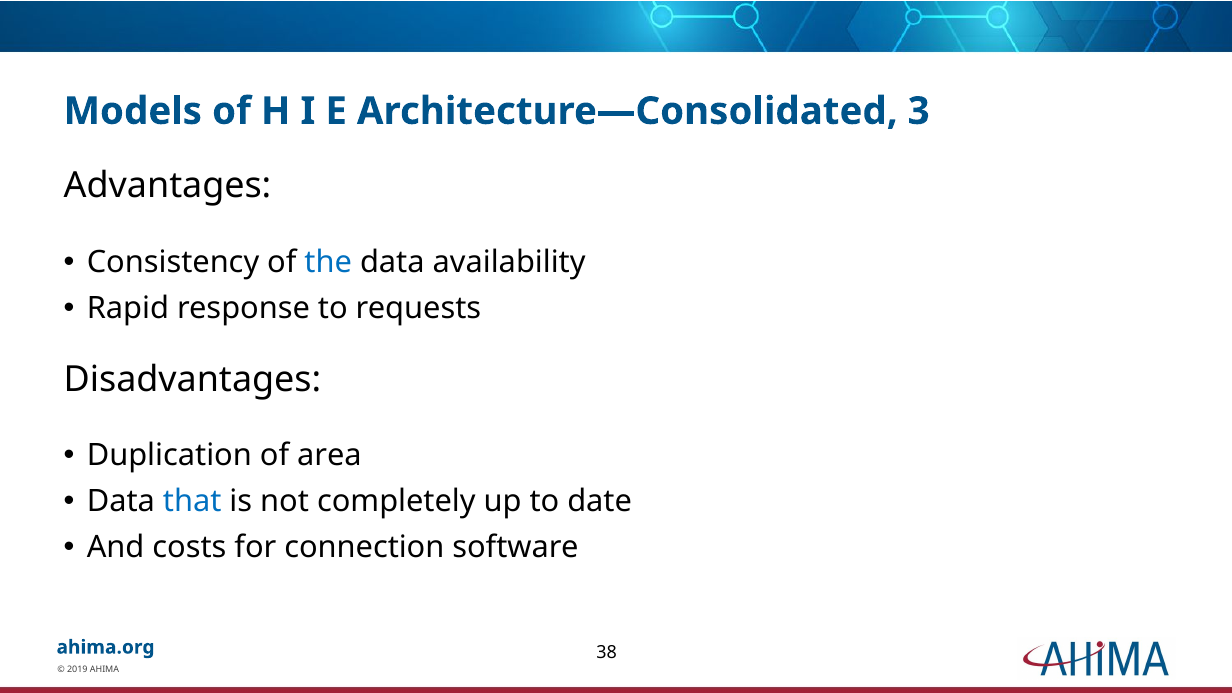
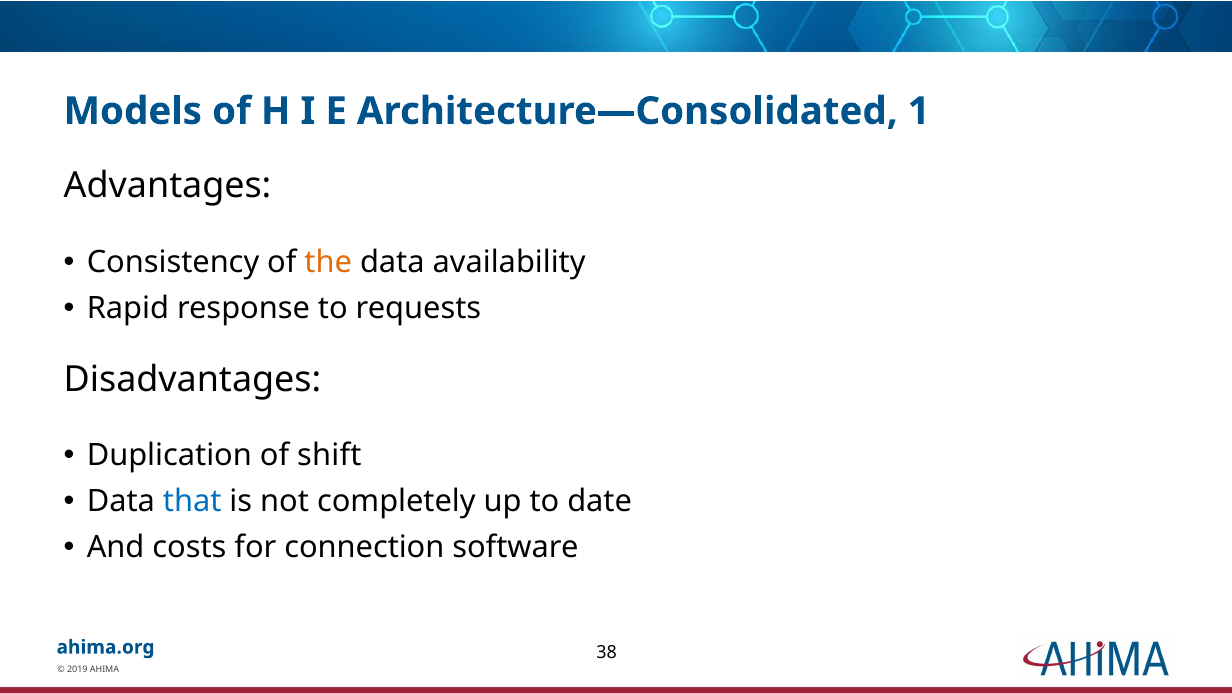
3: 3 -> 1
the colour: blue -> orange
area: area -> shift
